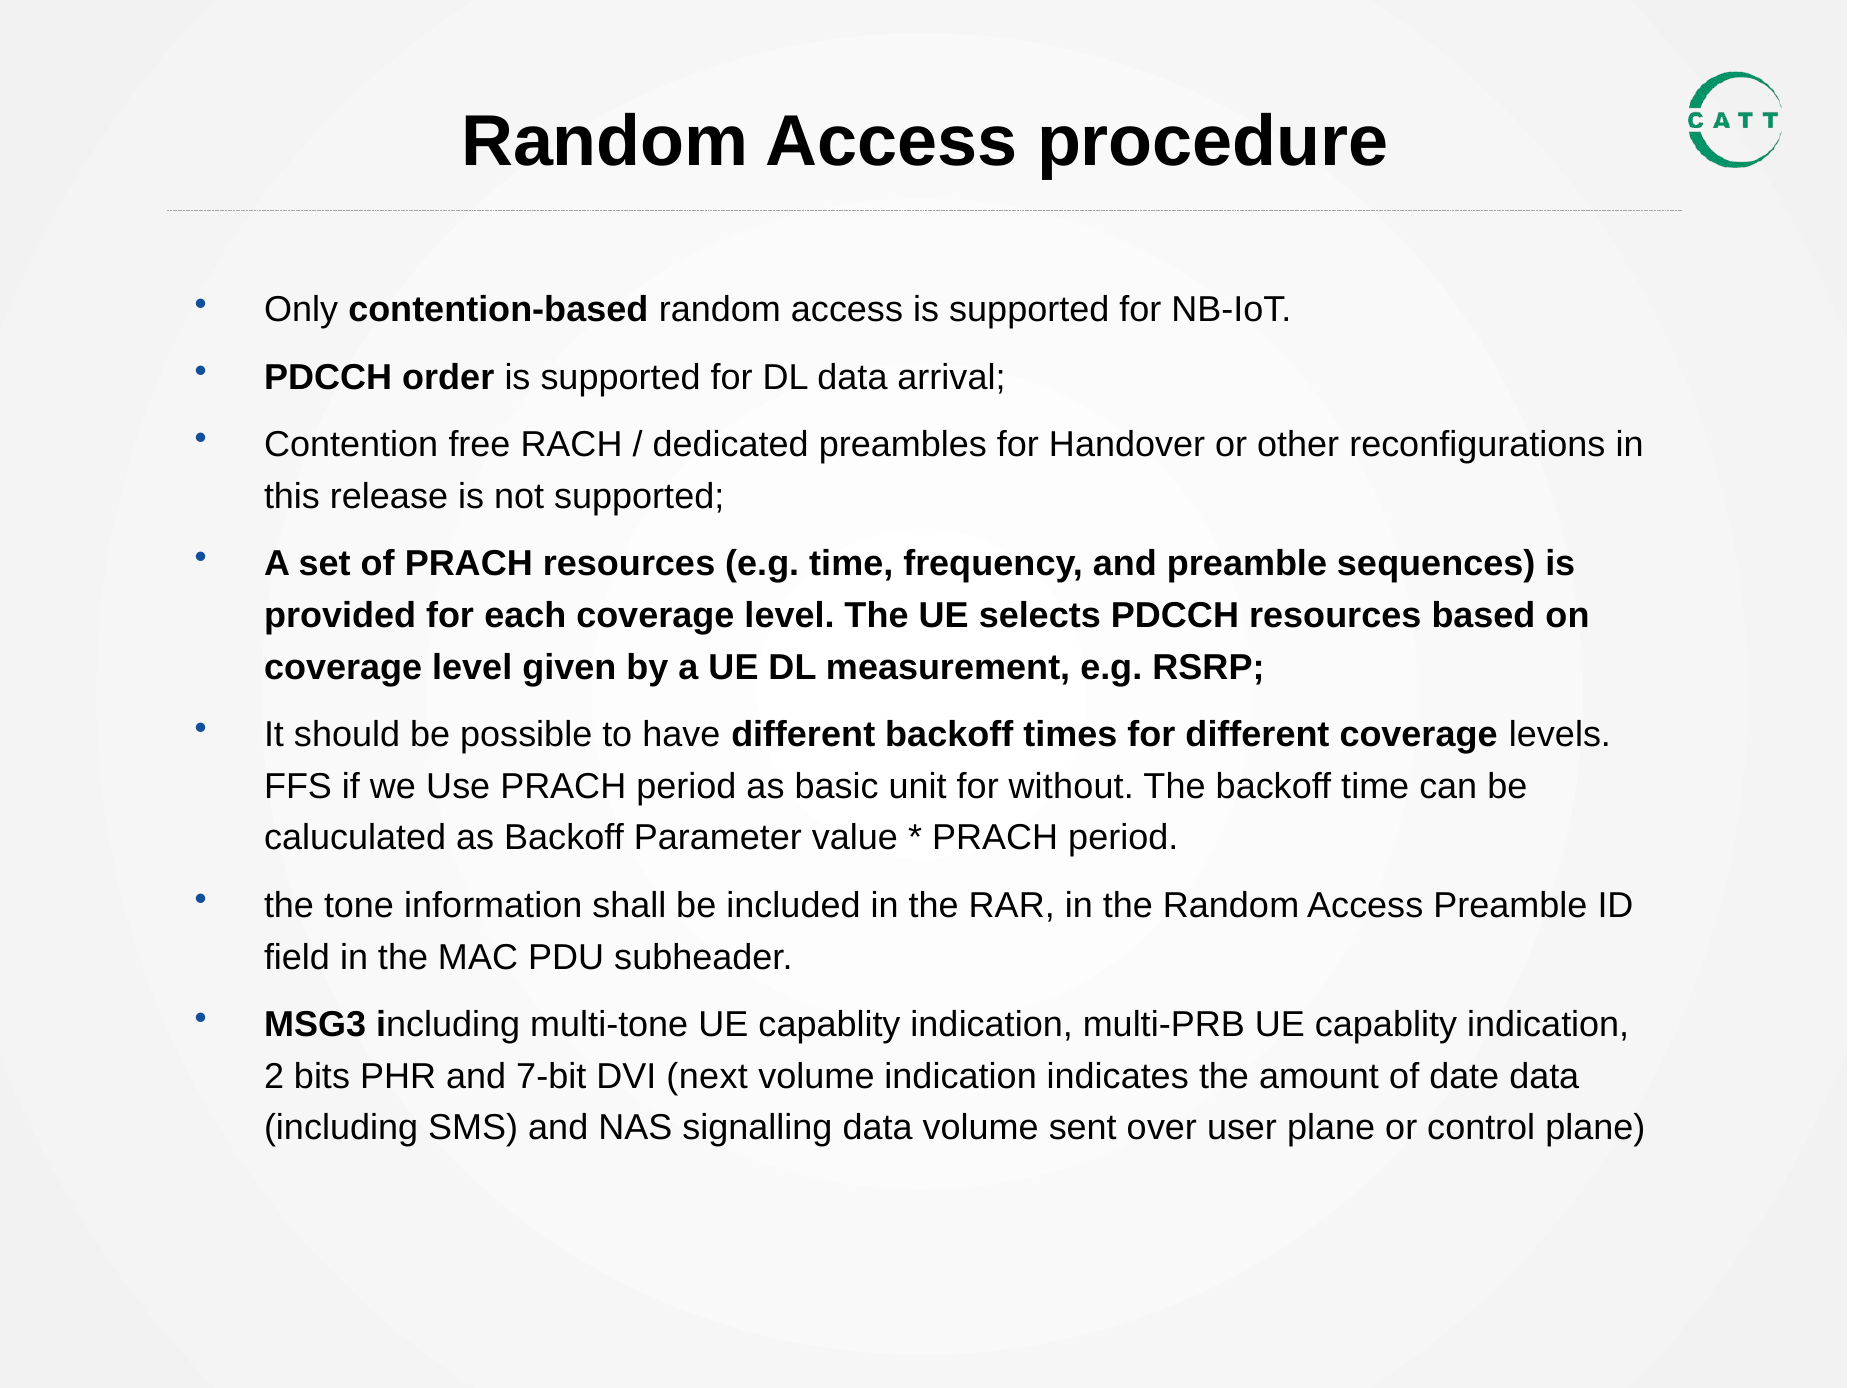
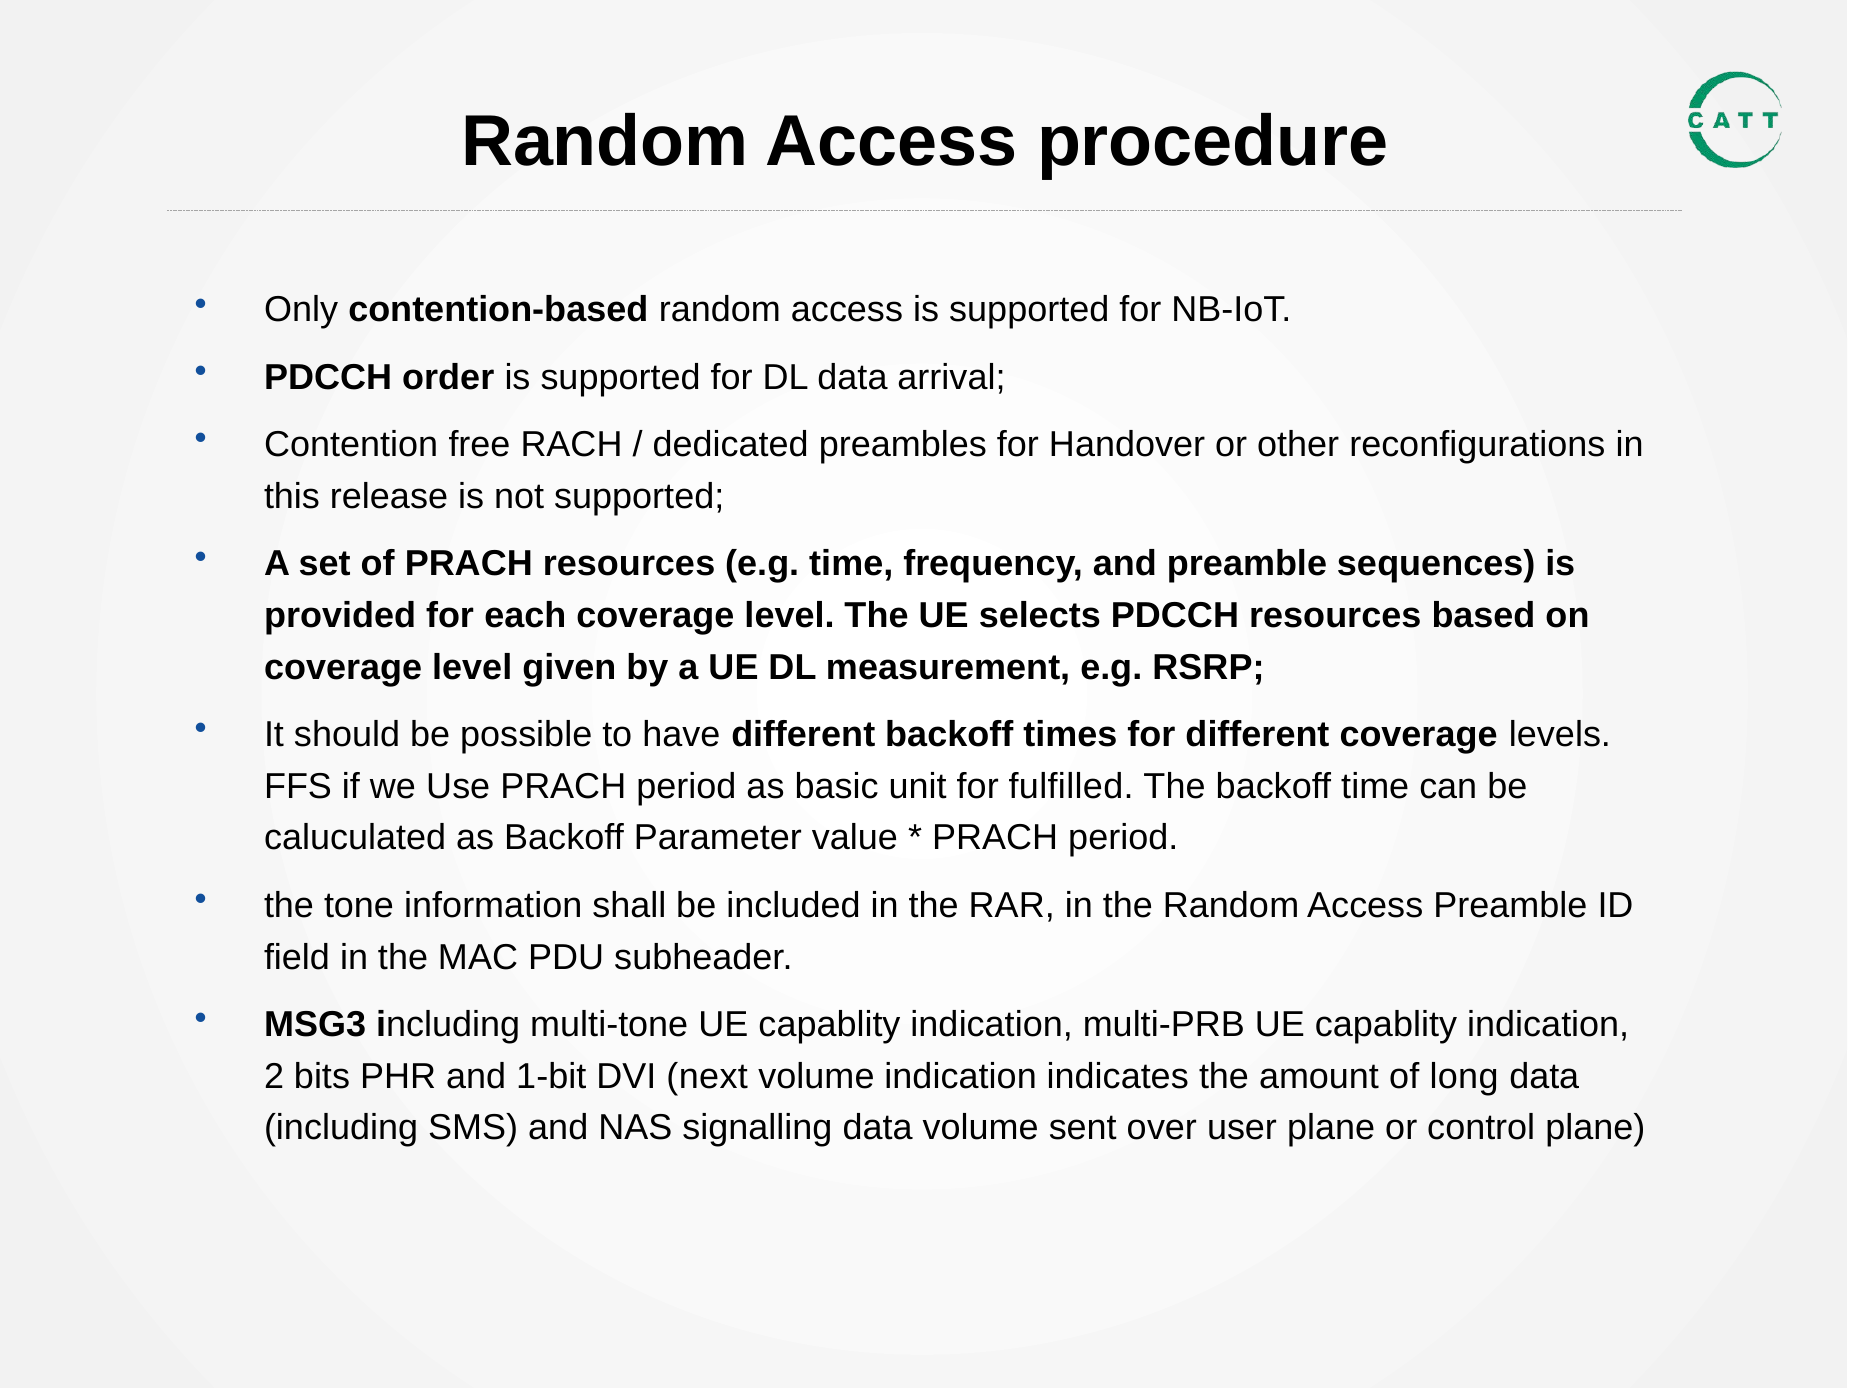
without: without -> fulfilled
7-bit: 7-bit -> 1-bit
date: date -> long
